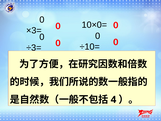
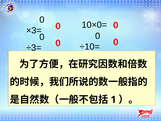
4: 4 -> 1
